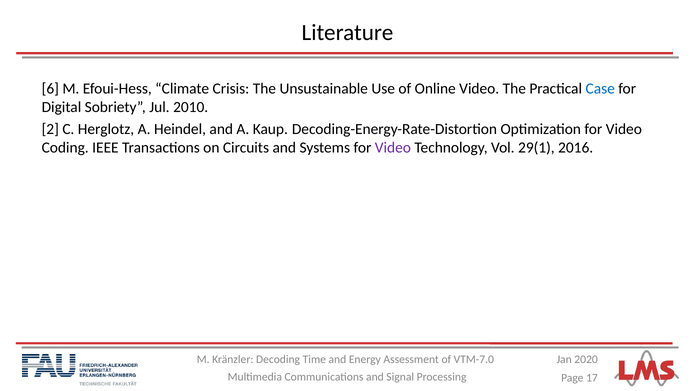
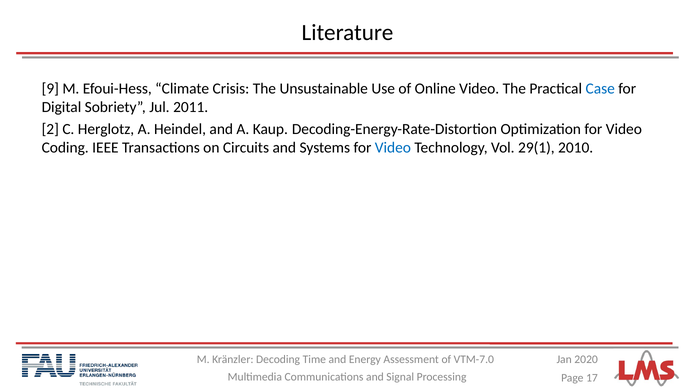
6: 6 -> 9
2010: 2010 -> 2011
Video at (393, 148) colour: purple -> blue
2016: 2016 -> 2010
